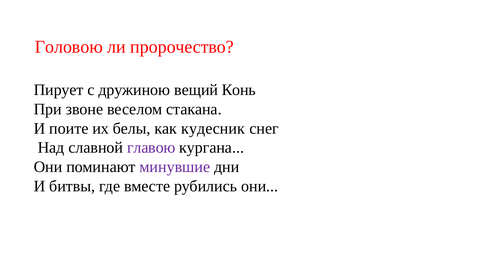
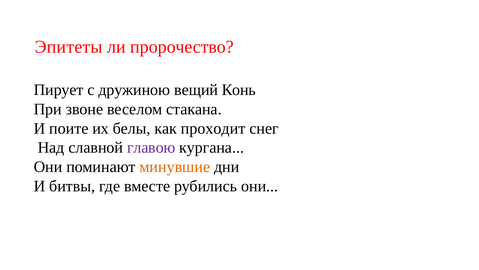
Головою: Головою -> Эпитеты
кудесник: кудесник -> проходит
минувшие colour: purple -> orange
